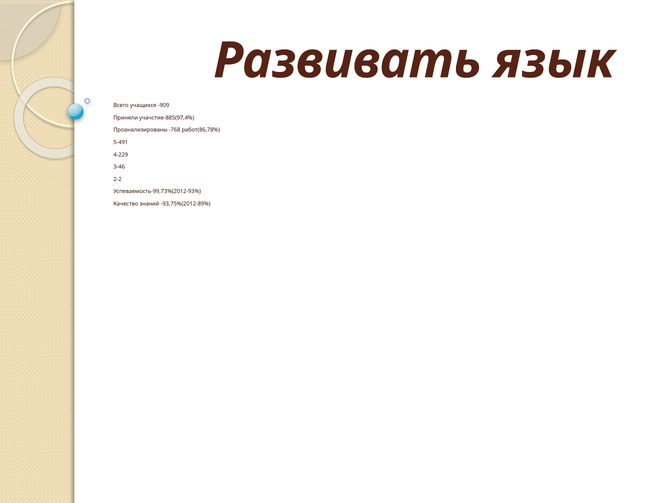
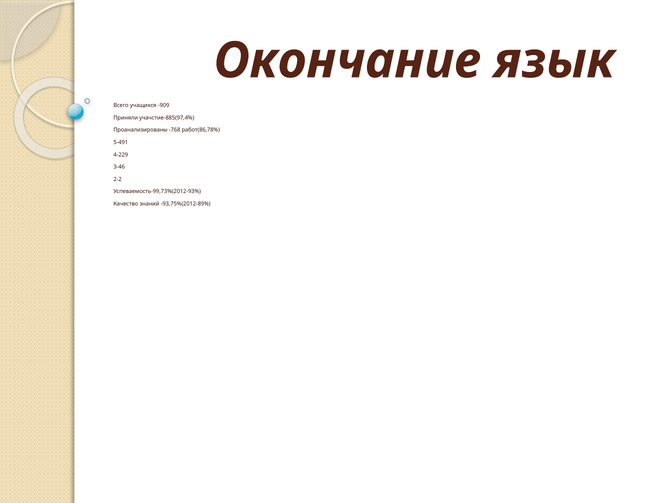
Развивать: Развивать -> Окончание
